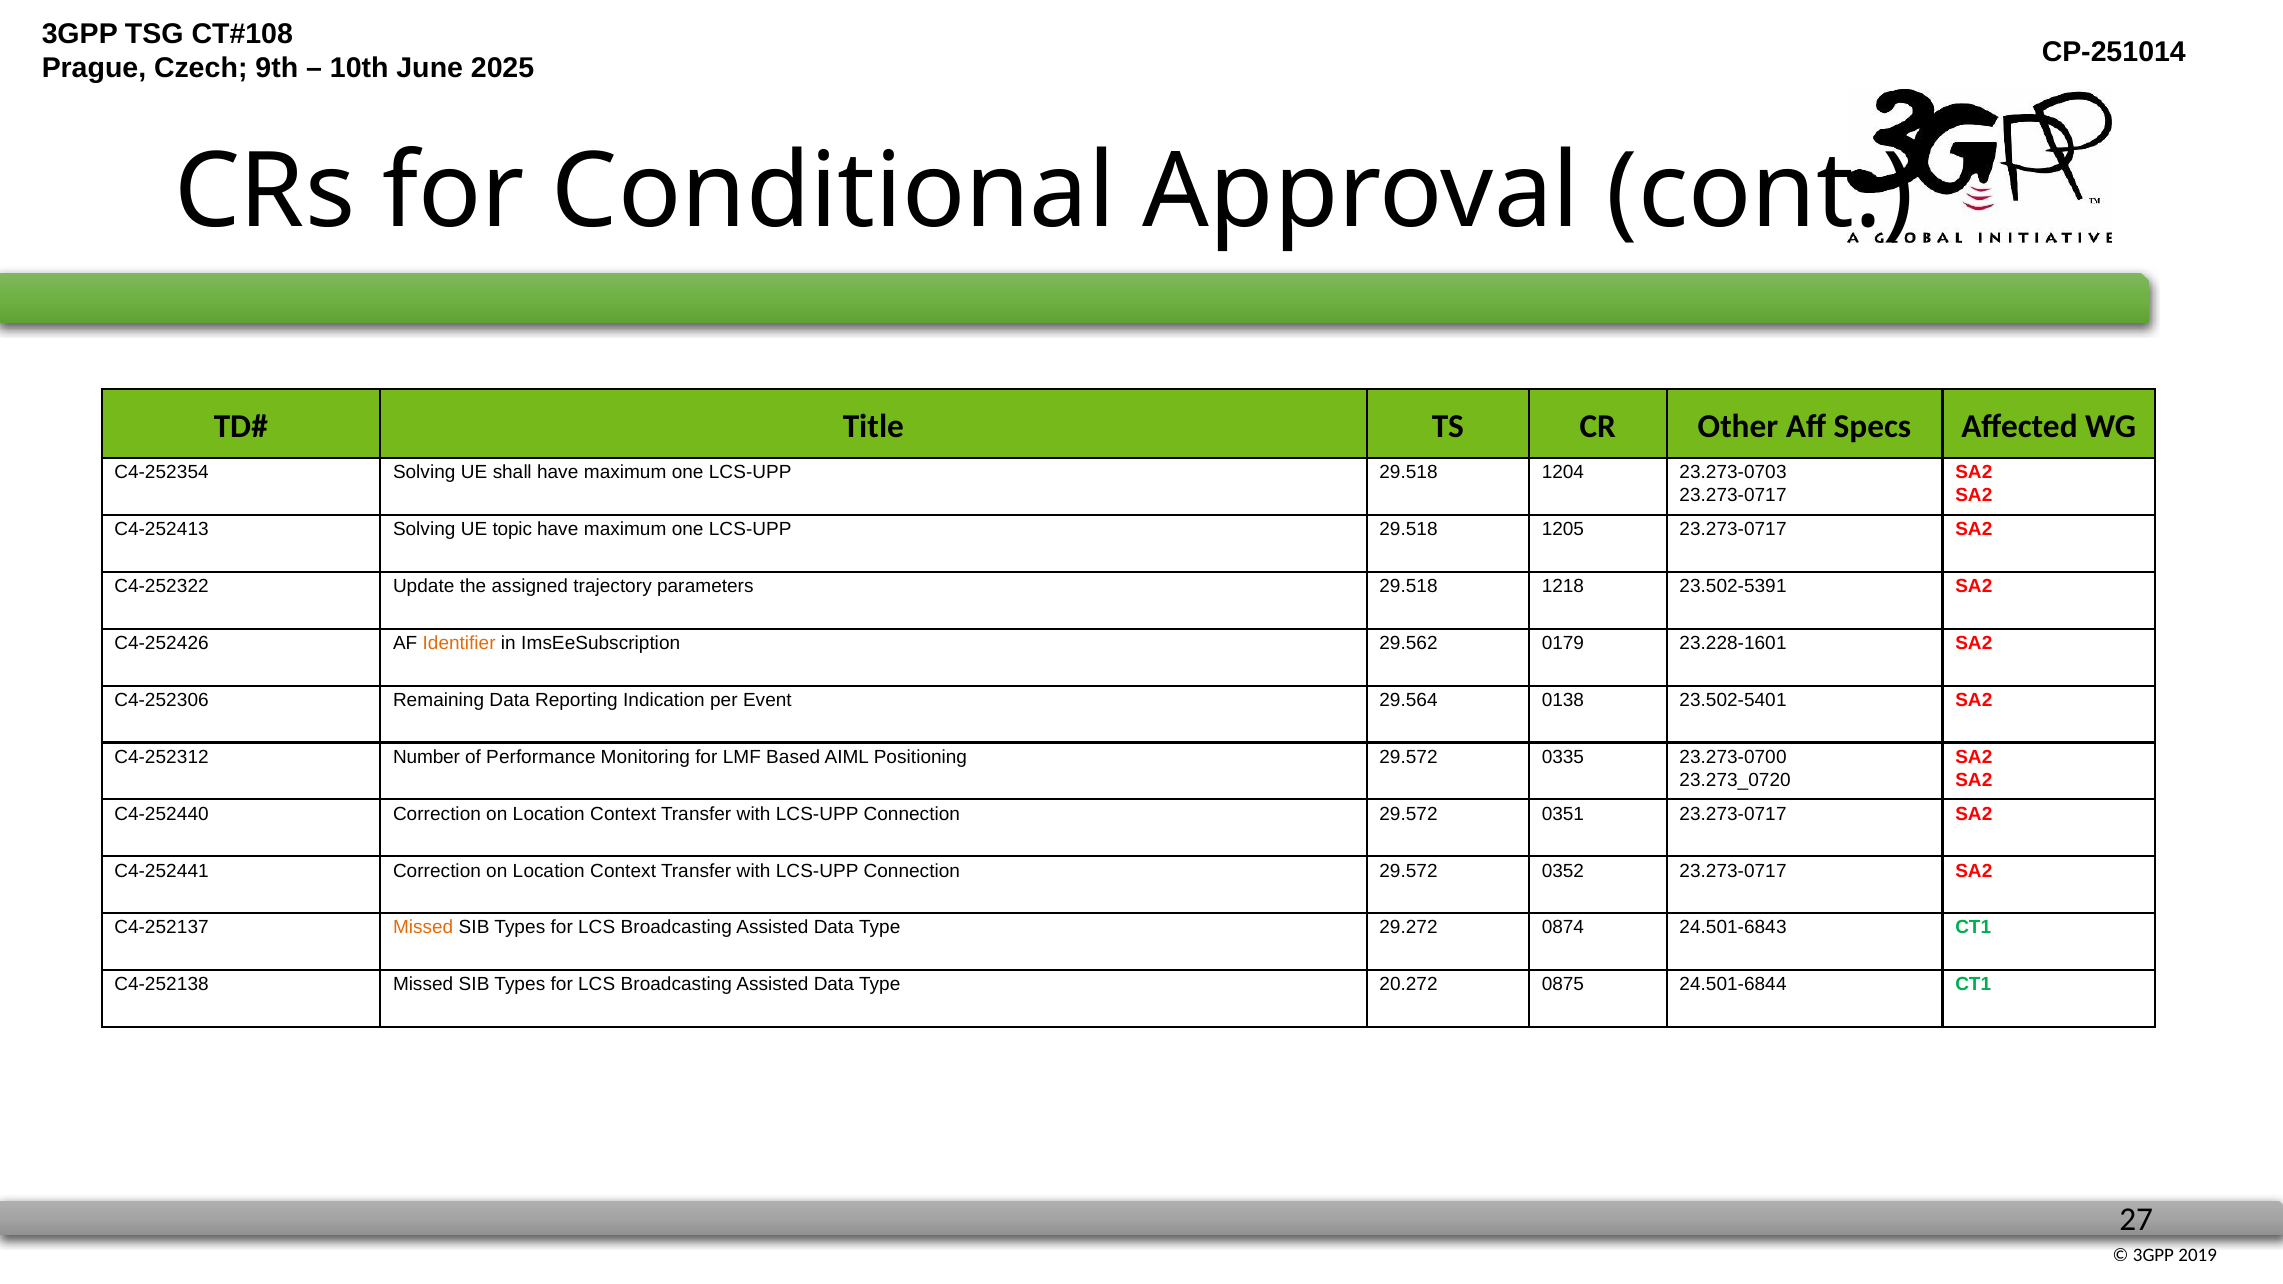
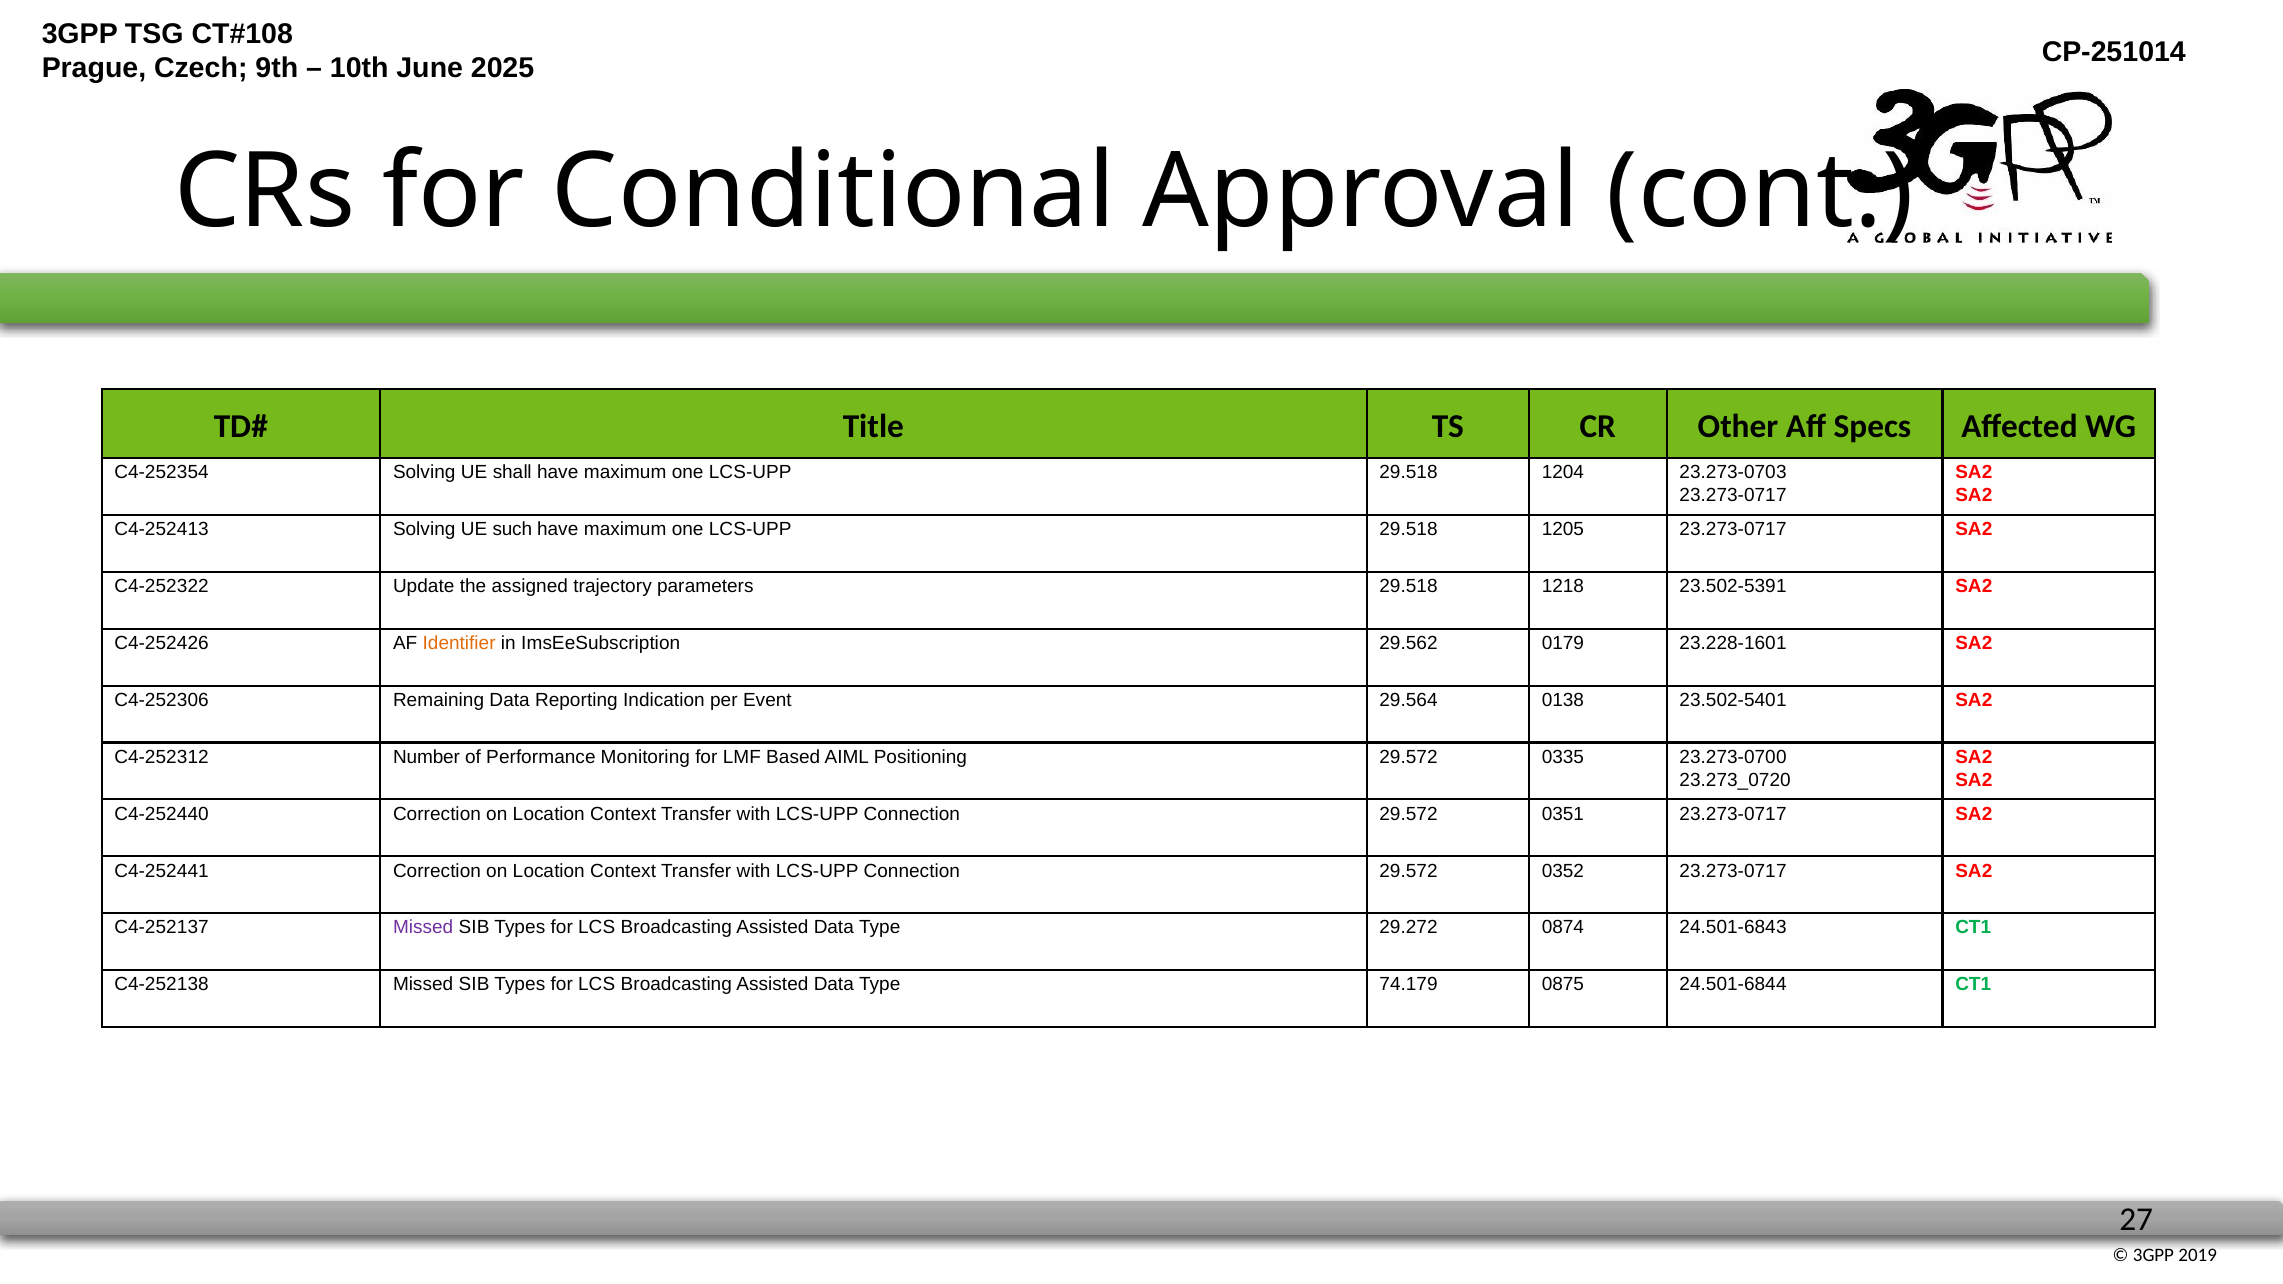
topic: topic -> such
Missed at (423, 928) colour: orange -> purple
20.272: 20.272 -> 74.179
